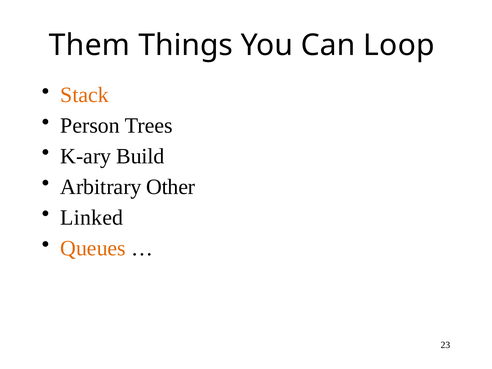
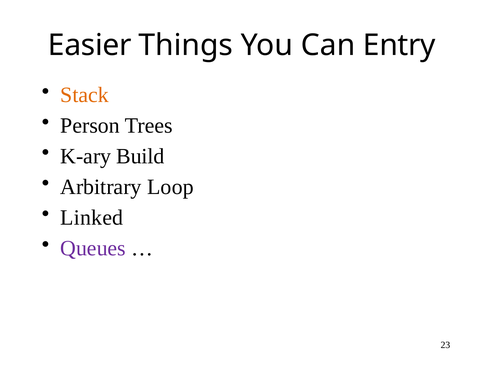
Them: Them -> Easier
Loop: Loop -> Entry
Other: Other -> Loop
Queues colour: orange -> purple
